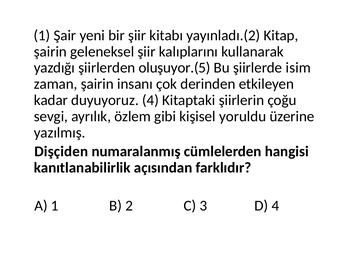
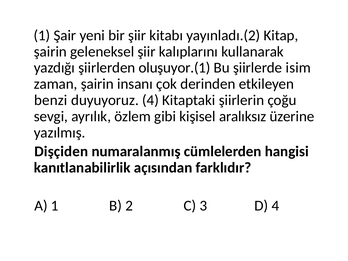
oluşuyor.(5: oluşuyor.(5 -> oluşuyor.(1
kadar: kadar -> benzi
yoruldu: yoruldu -> aralıksız
